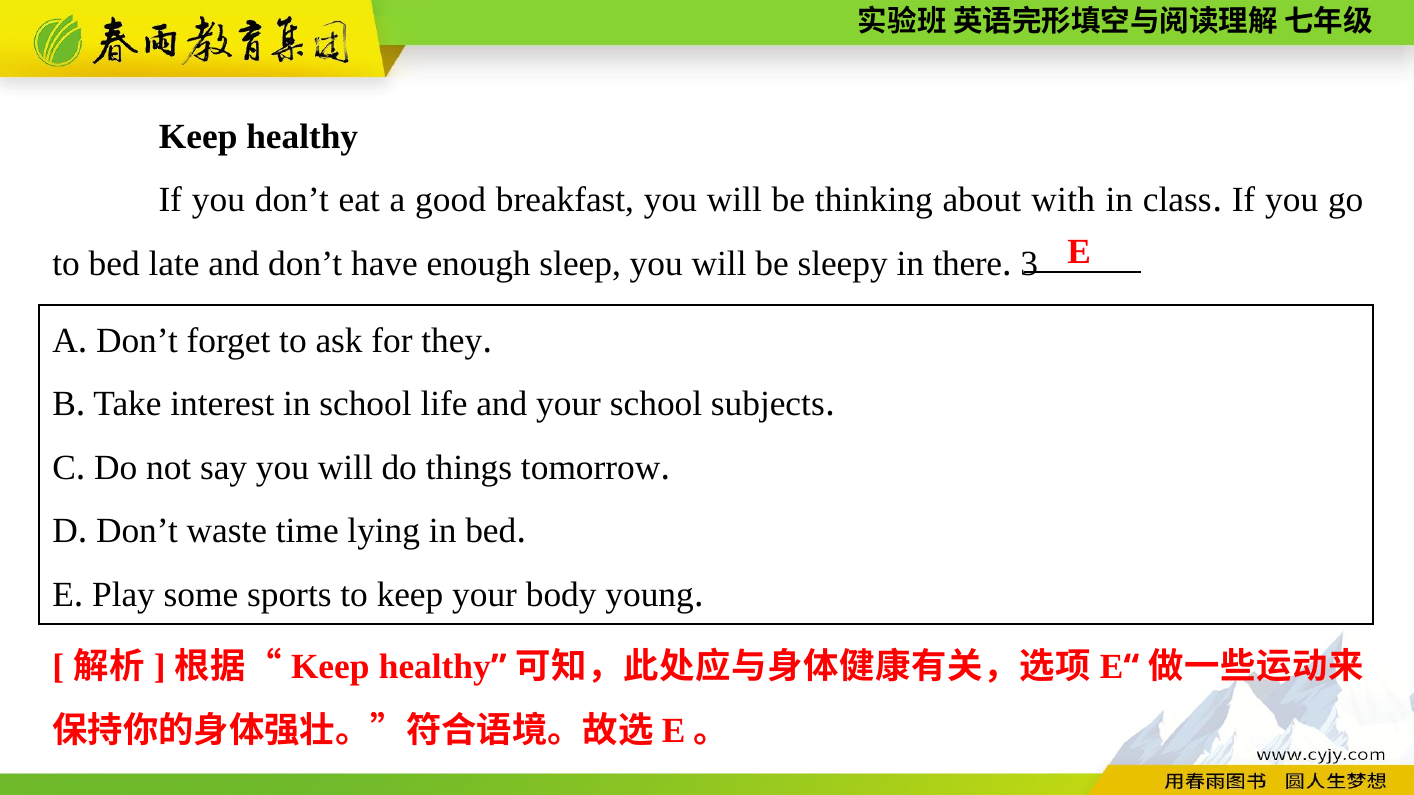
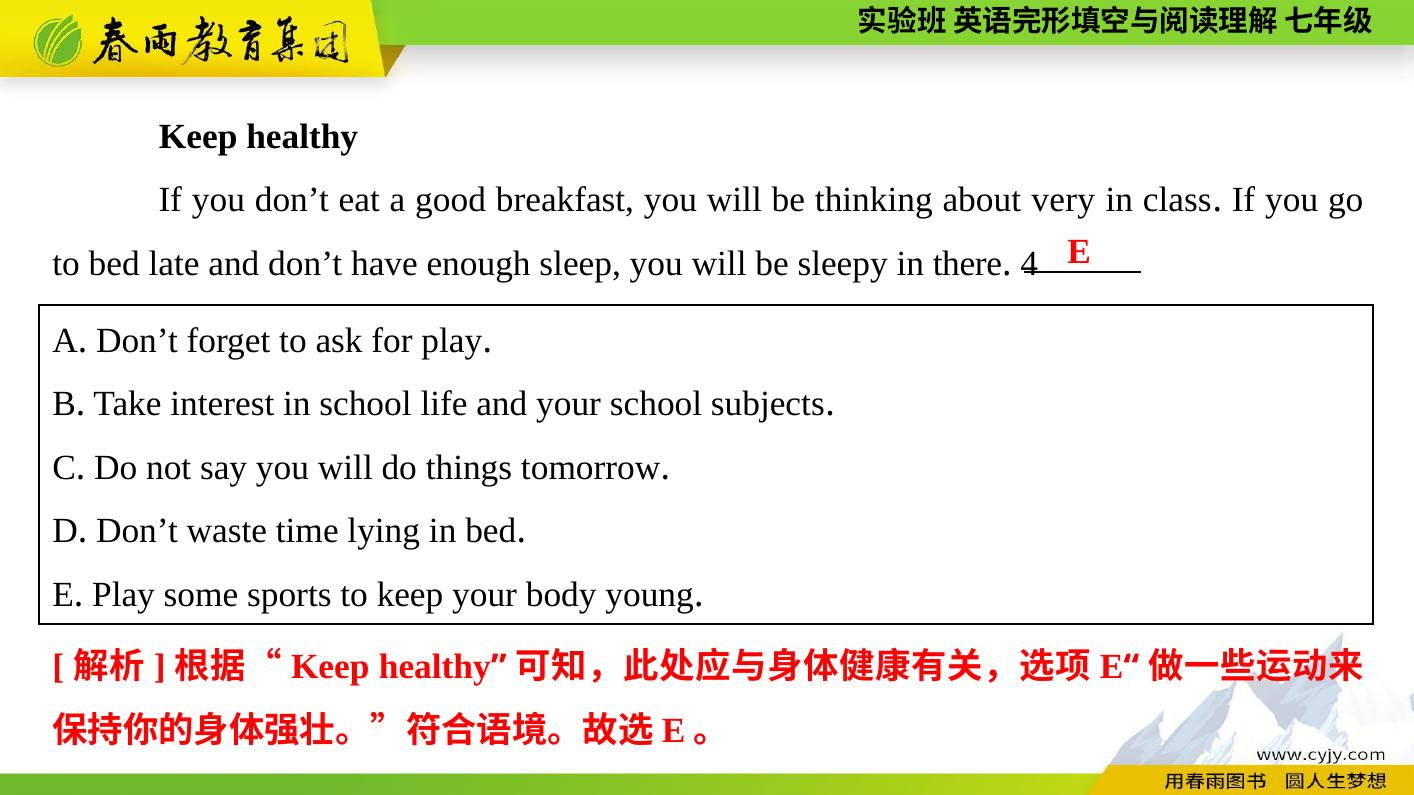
with: with -> very
3: 3 -> 4
for they: they -> play
